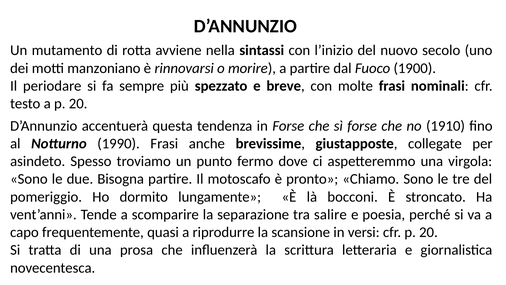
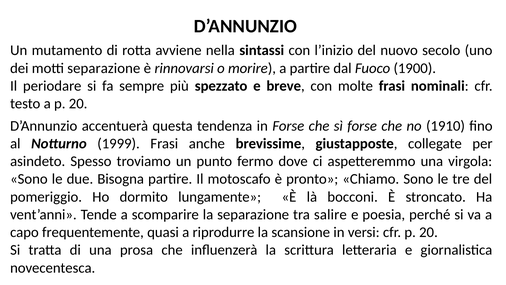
motti manzoniano: manzoniano -> separazione
1990: 1990 -> 1999
